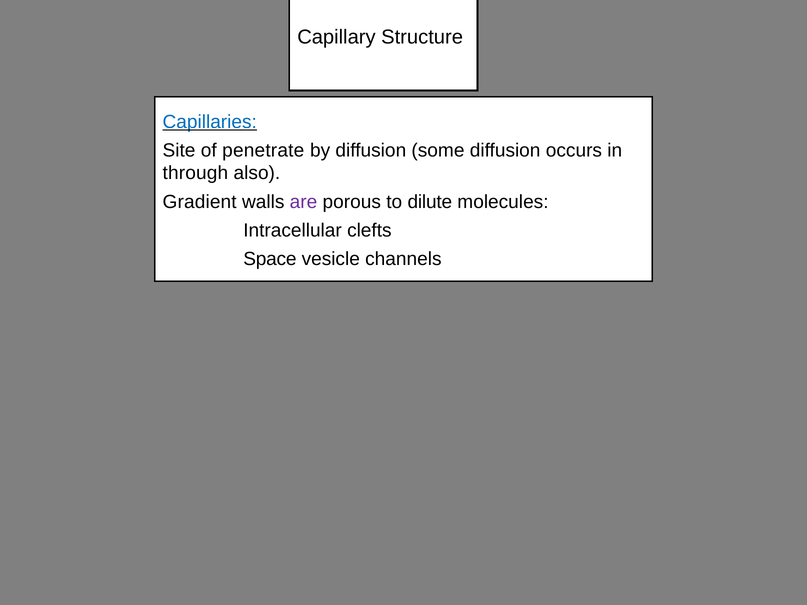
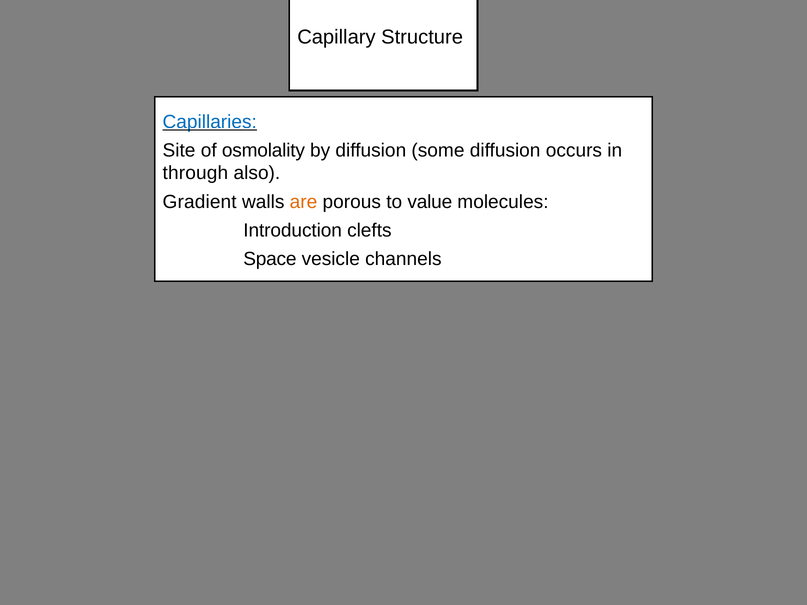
penetrate: penetrate -> osmolality
are colour: purple -> orange
dilute: dilute -> value
Intracellular: Intracellular -> Introduction
